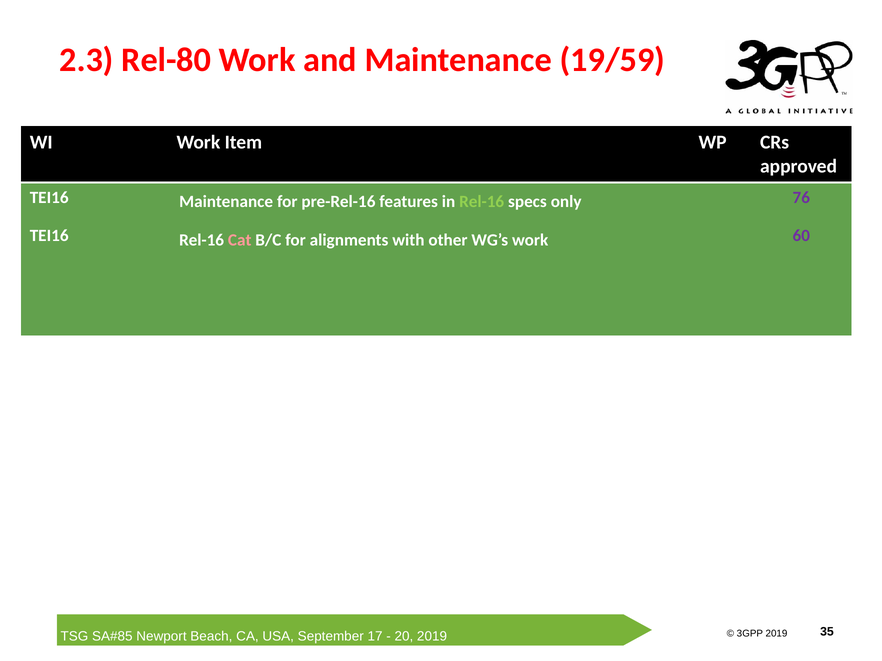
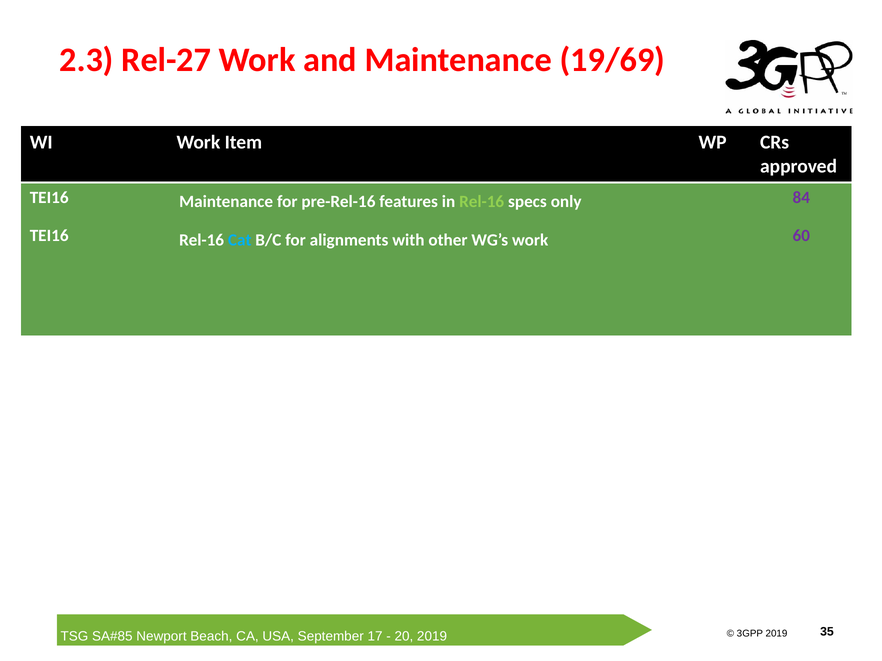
Rel-80: Rel-80 -> Rel-27
19/59: 19/59 -> 19/69
76: 76 -> 84
Cat colour: pink -> light blue
